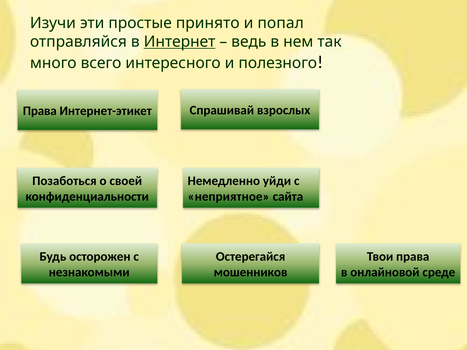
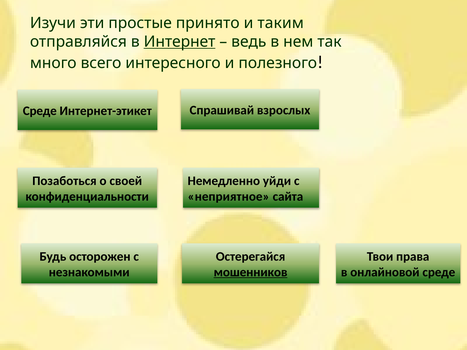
попал: попал -> таким
Права at (40, 111): Права -> Среде
мошенников underline: none -> present
